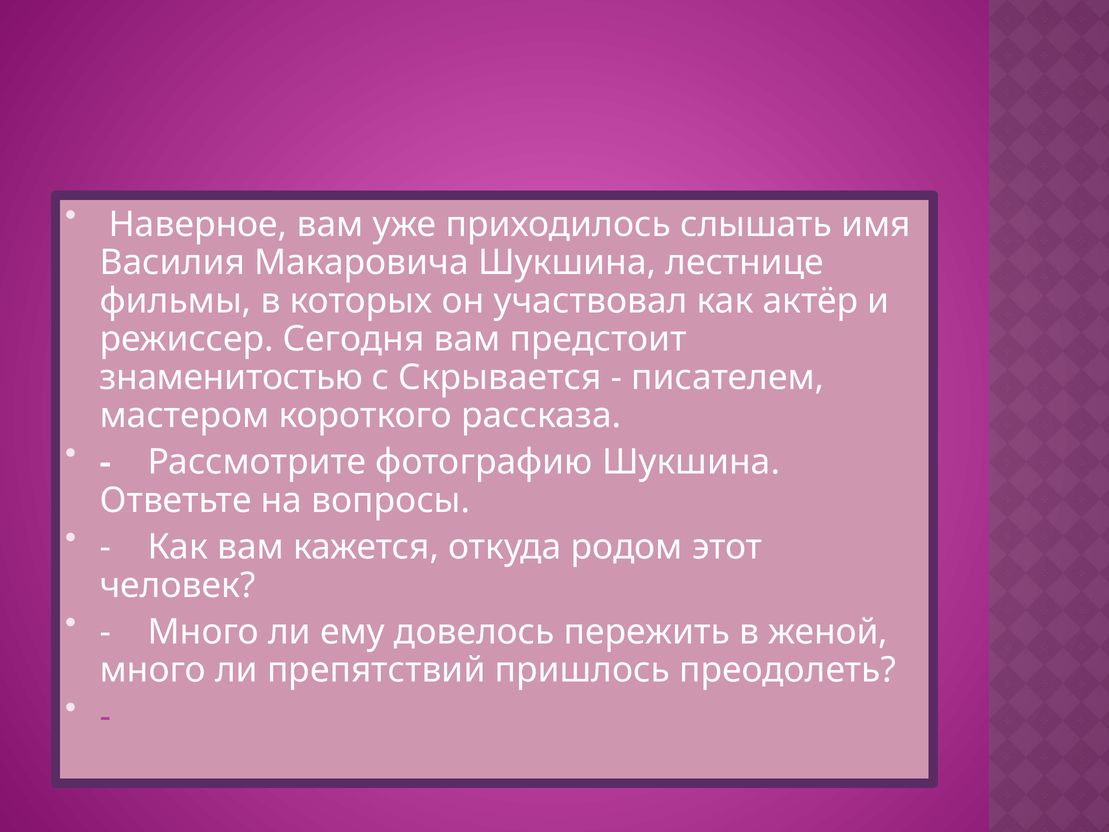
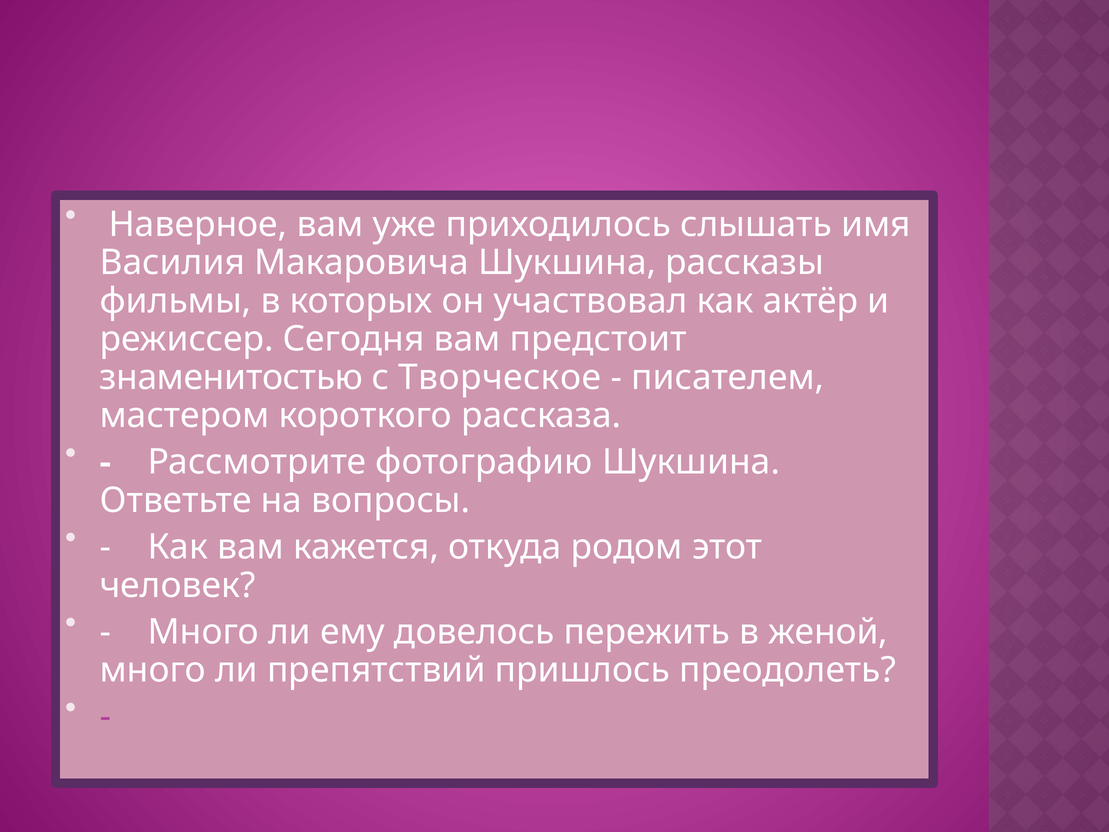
лестнице: лестнице -> рассказы
Скрывается: Скрывается -> Творческое
